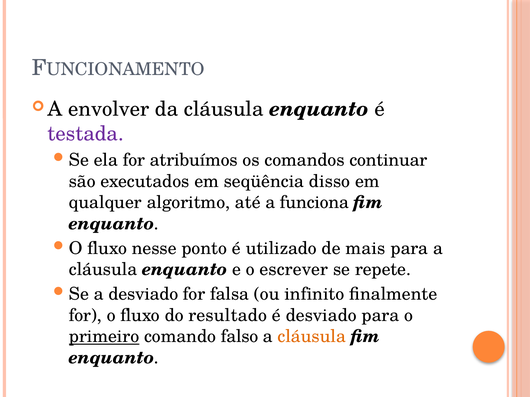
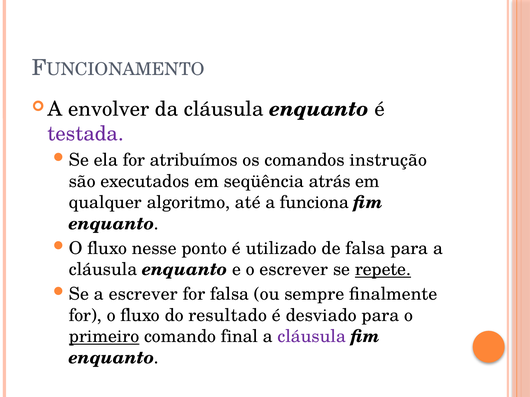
continuar: continuar -> instrução
disso: disso -> atrás
de mais: mais -> falsa
repete underline: none -> present
a desviado: desviado -> escrever
infinito: infinito -> sempre
falso: falso -> final
cláusula at (312, 337) colour: orange -> purple
